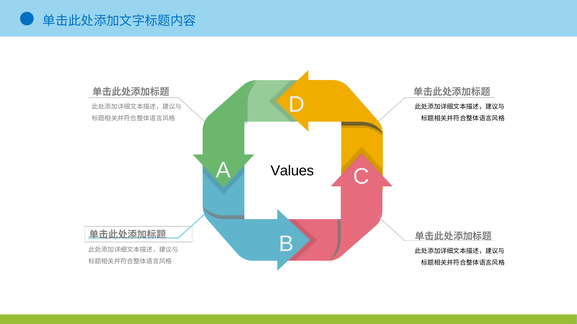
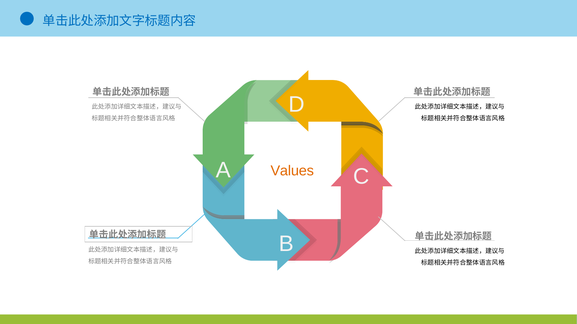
Values colour: black -> orange
